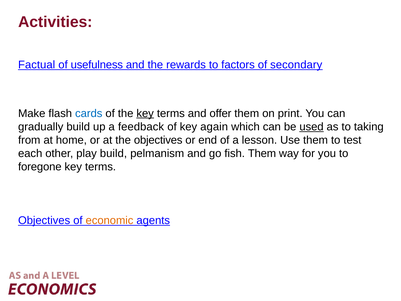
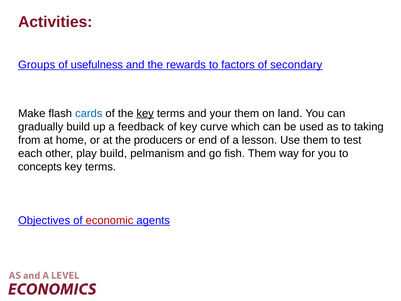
Factual: Factual -> Groups
offer: offer -> your
print: print -> land
again: again -> curve
used underline: present -> none
the objectives: objectives -> producers
foregone: foregone -> concepts
economic colour: orange -> red
